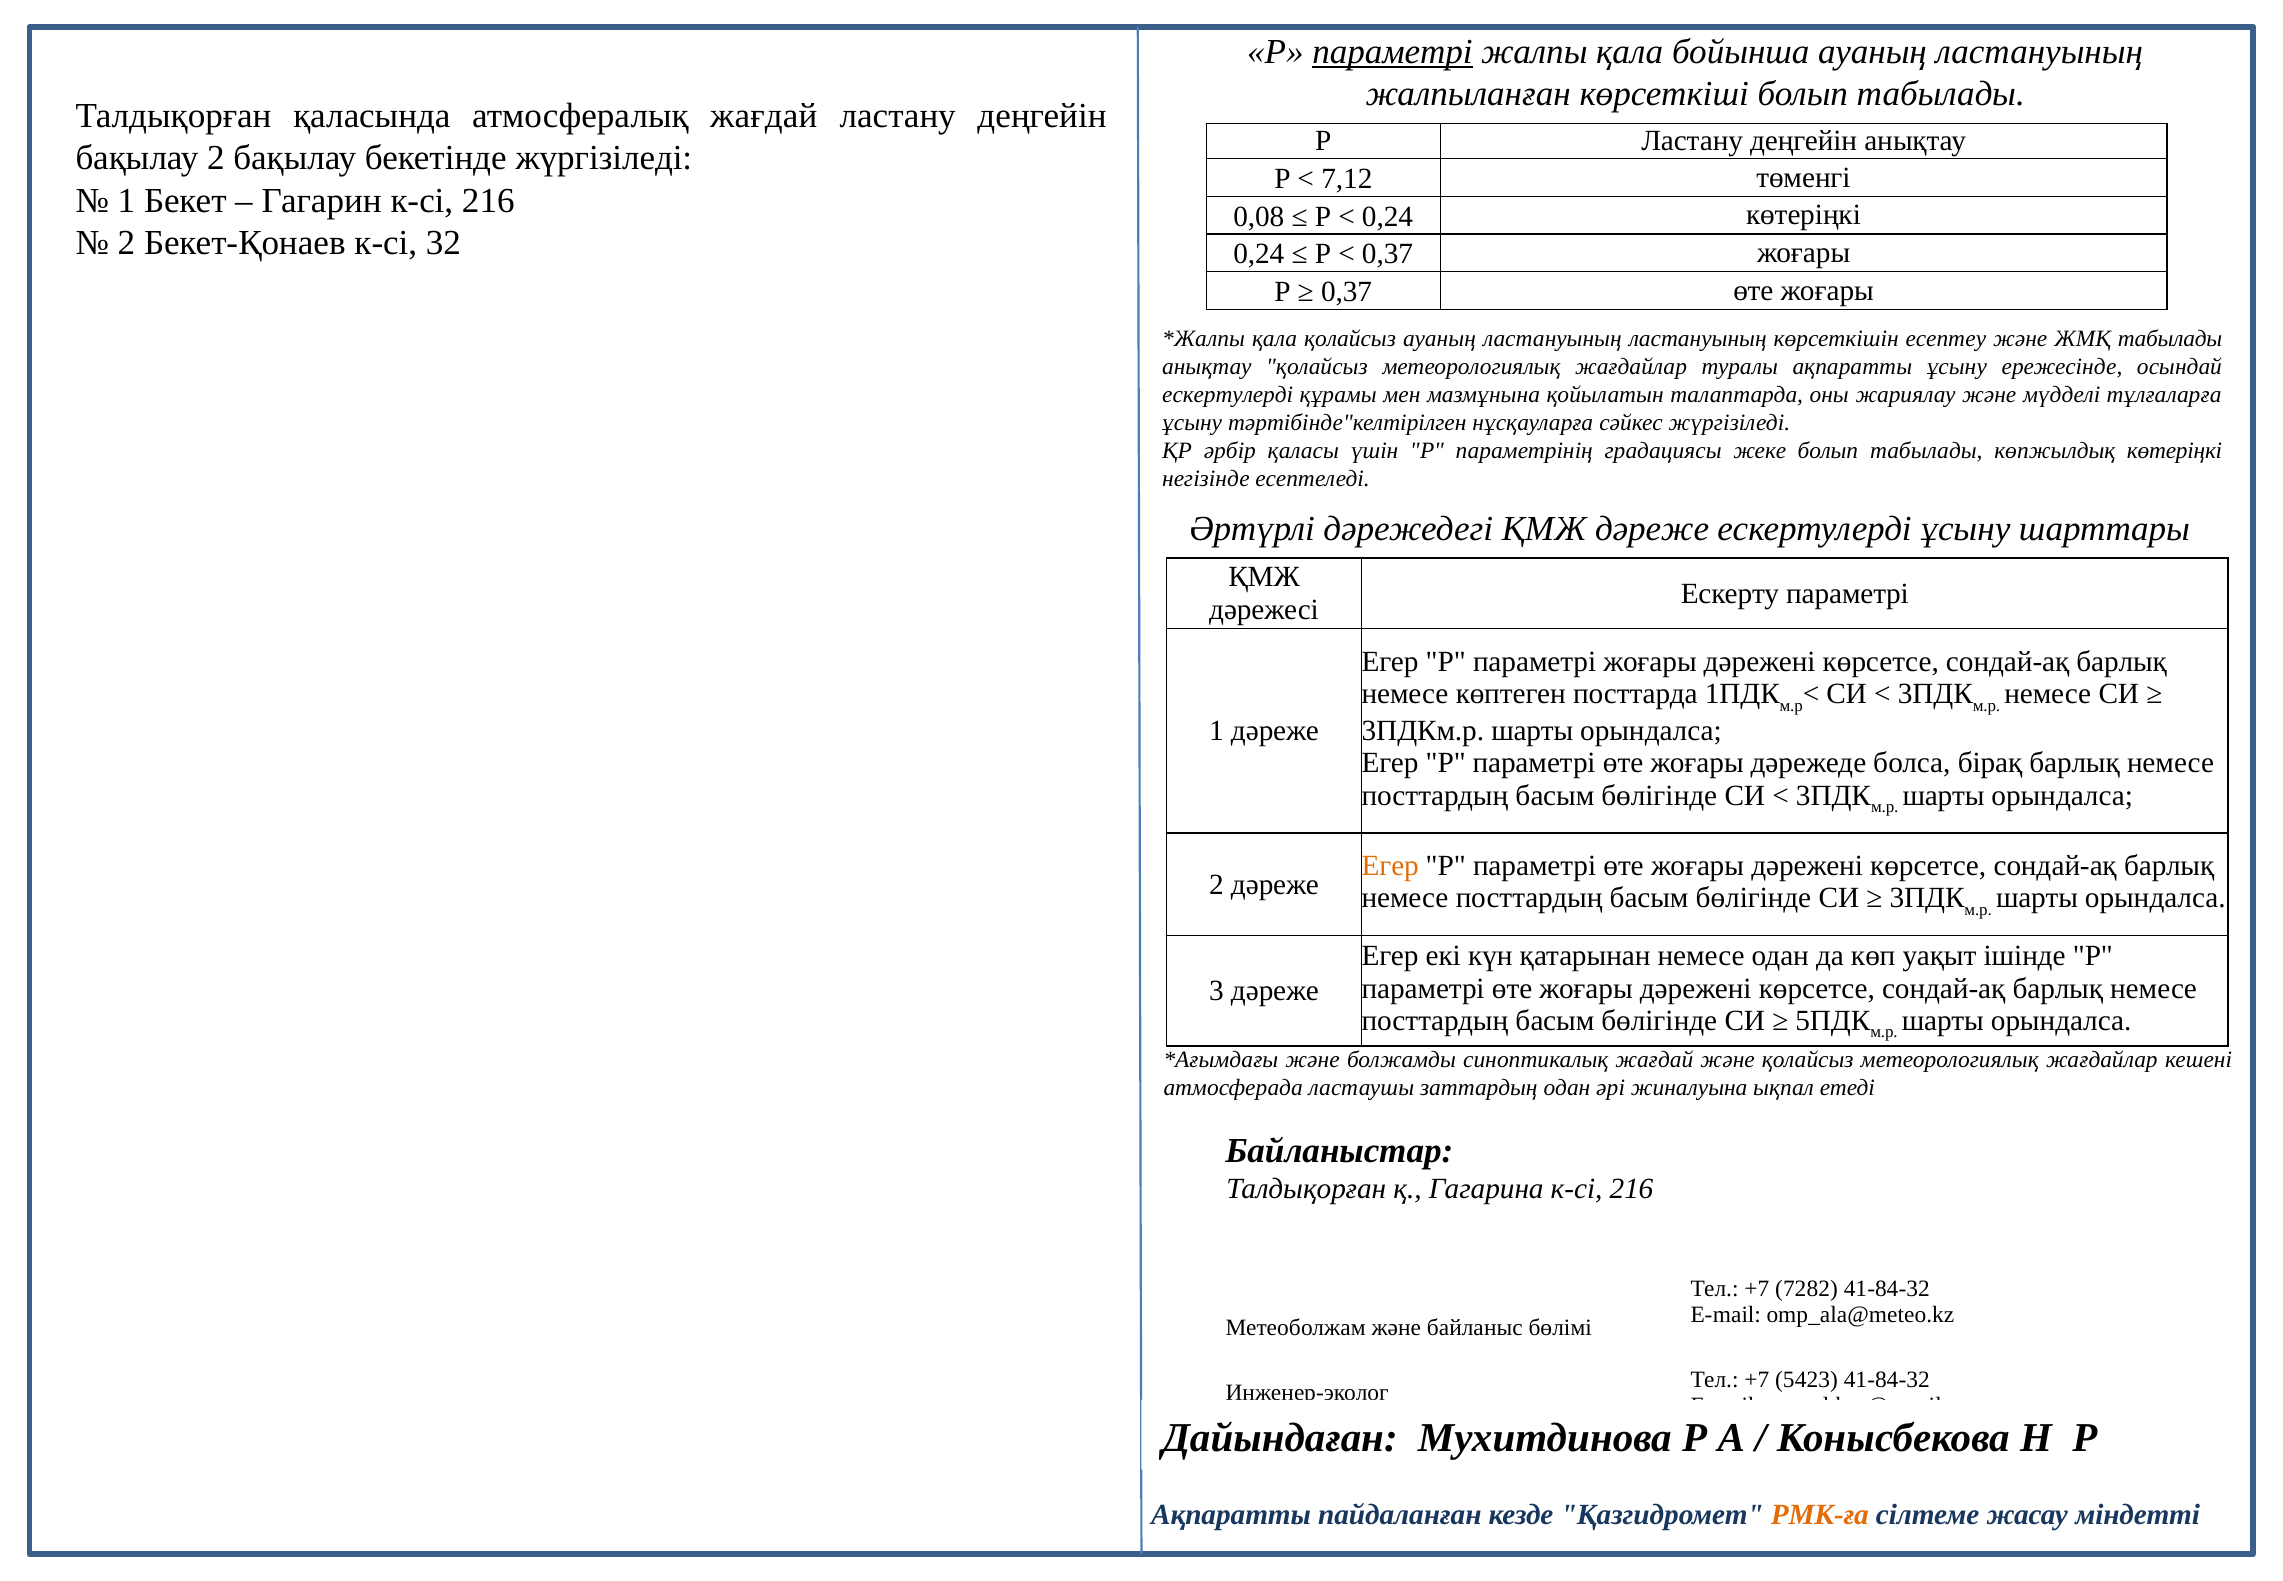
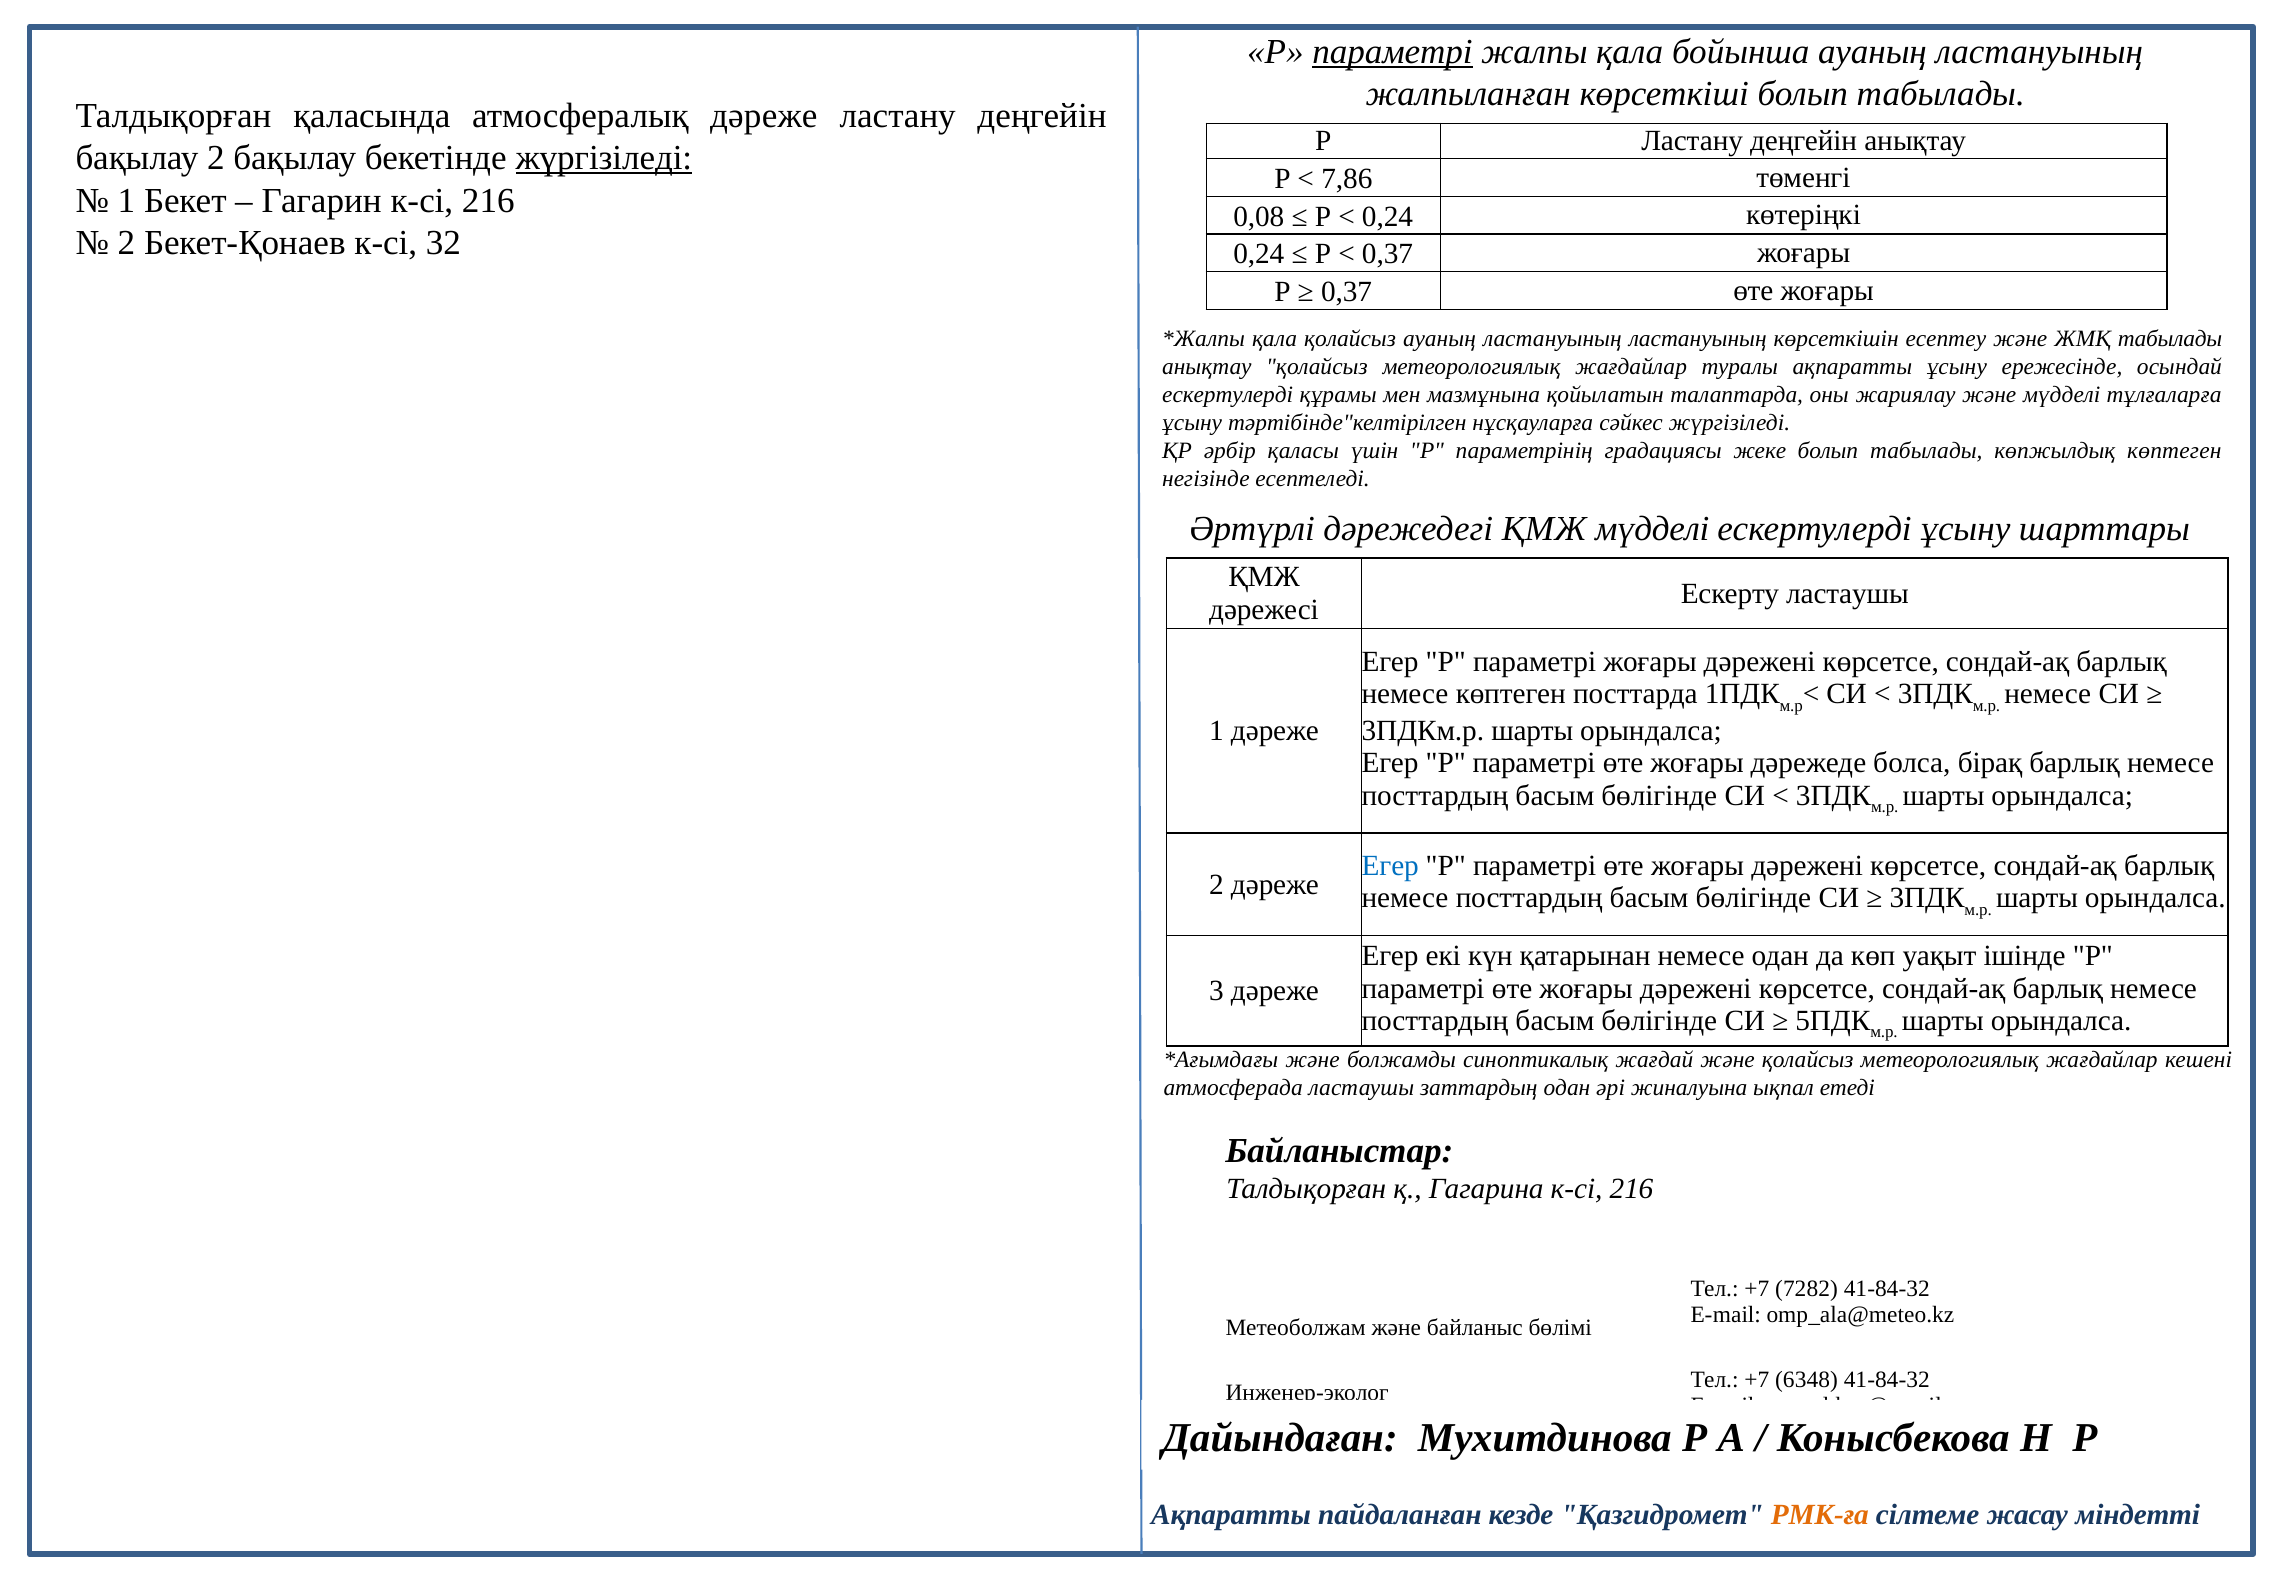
атмосфералық жағдай: жағдай -> дәреже
жүргізіледі at (604, 158) underline: none -> present
7,12: 7,12 -> 7,86
көпжылдық көтеріңкі: көтеріңкі -> көптеген
ҚМЖ дәреже: дәреже -> мүдделі
Ескерту параметрі: параметрі -> ластаушы
Егер at (1390, 866) colour: orange -> blue
5423: 5423 -> 6348
